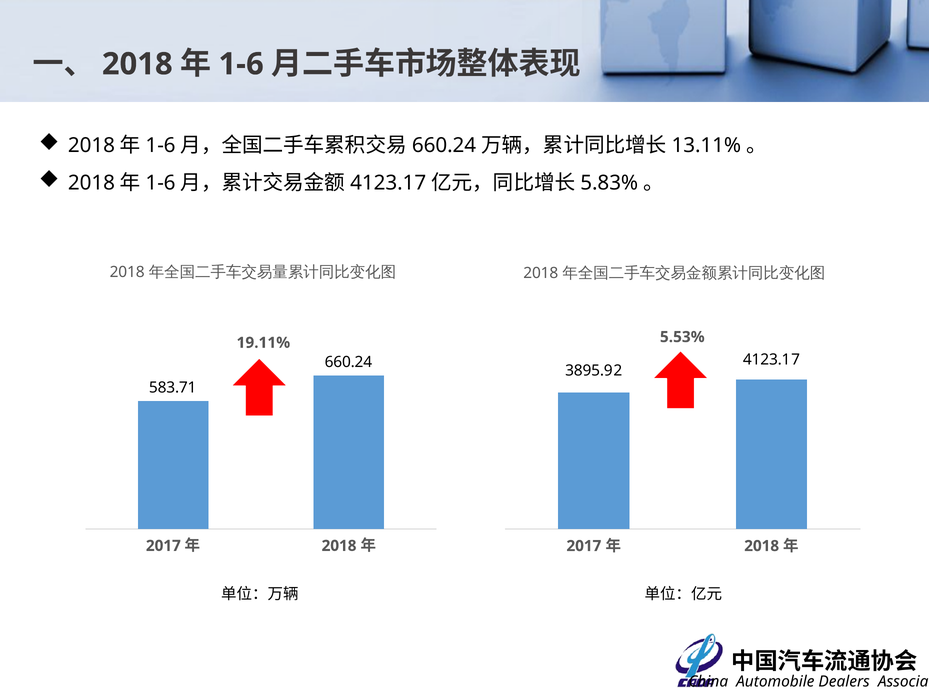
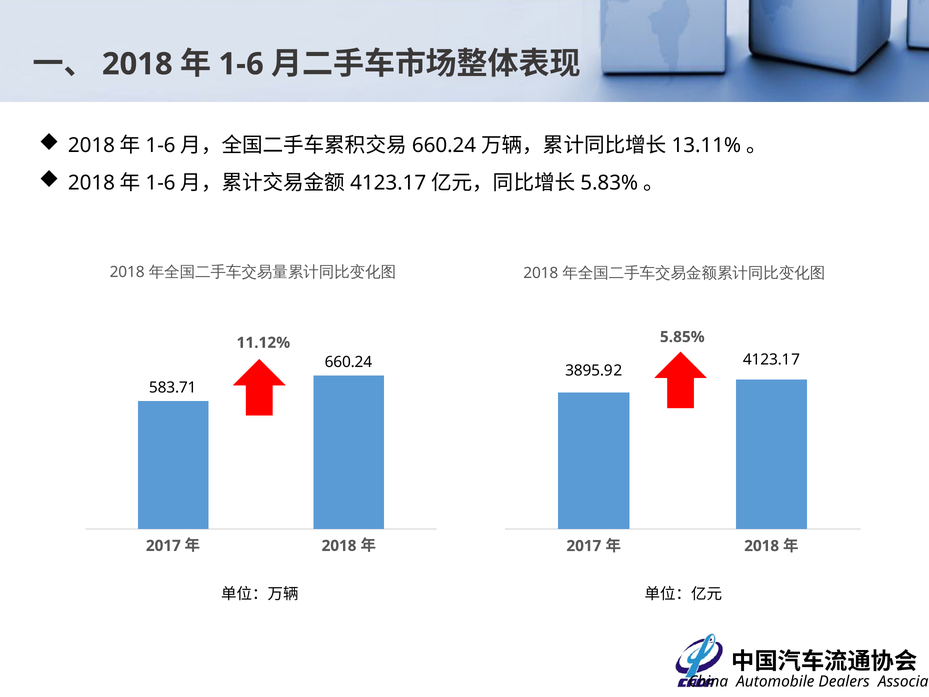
5.53%: 5.53% -> 5.85%
19.11%: 19.11% -> 11.12%
